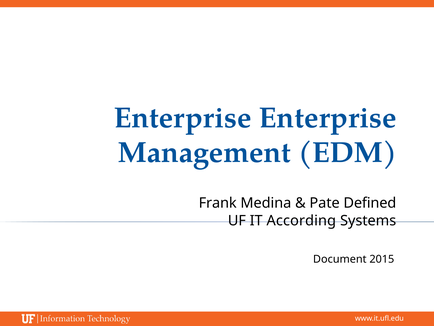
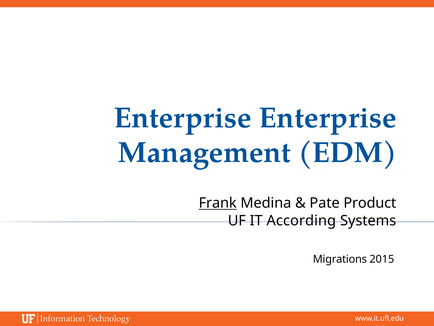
Frank underline: none -> present
Defined: Defined -> Product
Document: Document -> Migrations
